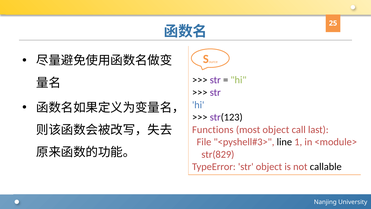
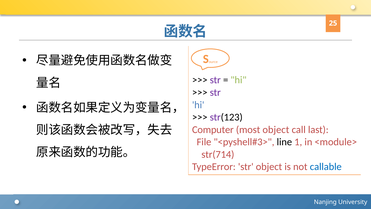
Functions: Functions -> Computer
str(829: str(829 -> str(714
callable colour: black -> blue
